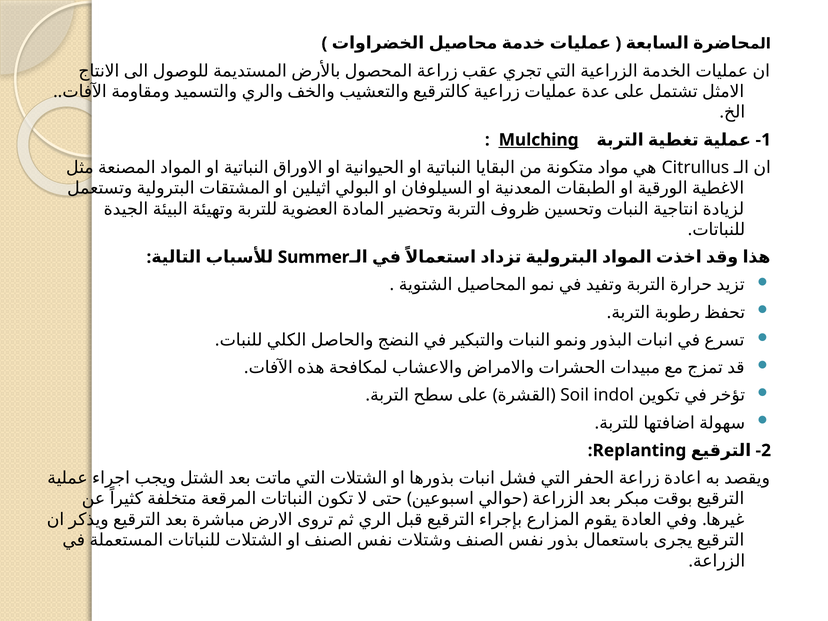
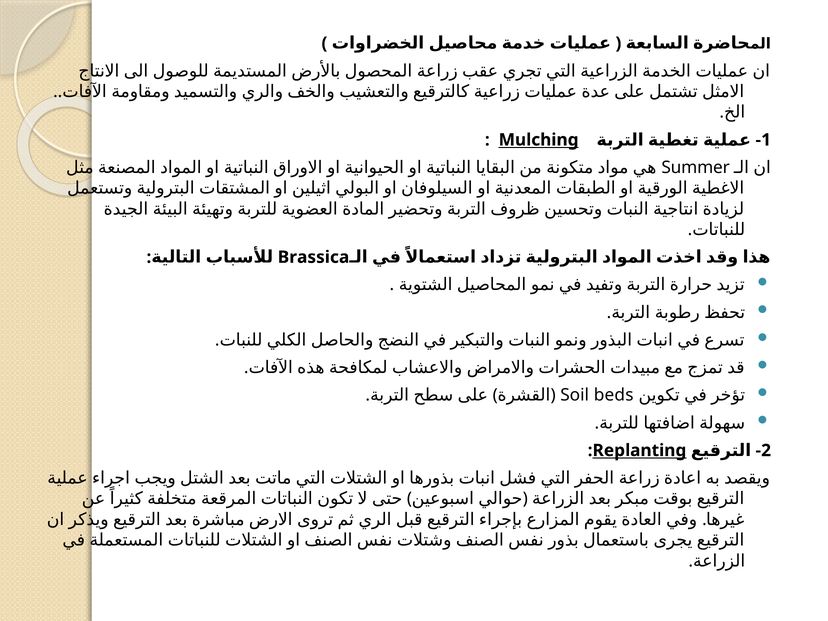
Citrullus: Citrullus -> Summer
Summer: Summer -> Brassica
indol: indol -> beds
Replanting underline: none -> present
